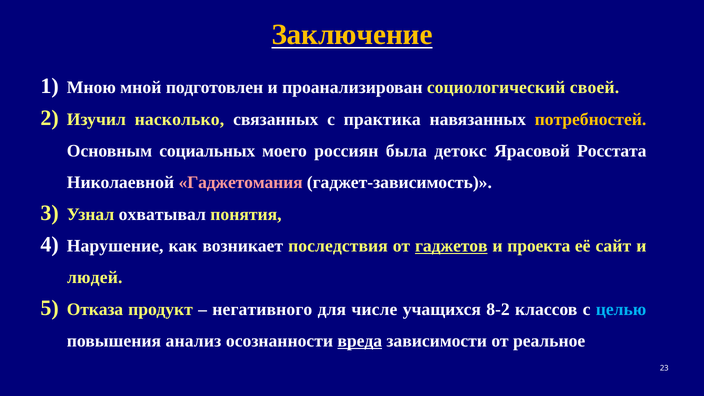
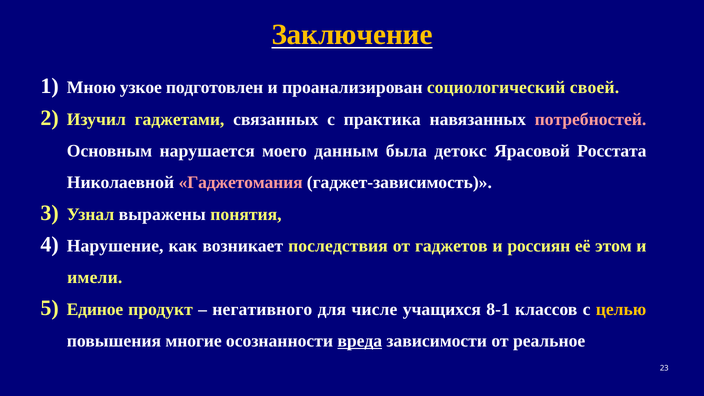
мной: мной -> узкое
насколько: насколько -> гаджетами
потребностей colour: yellow -> pink
социальных: социальных -> нарушается
россиян: россиян -> данным
охватывал: охватывал -> выражены
гаджетов underline: present -> none
проекта: проекта -> россиян
сайт: сайт -> этом
людей: людей -> имели
Отказа: Отказа -> Единое
8-2: 8-2 -> 8-1
целью colour: light blue -> yellow
анализ: анализ -> многие
